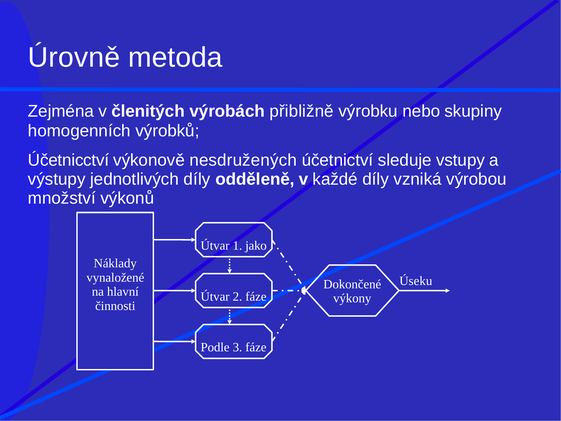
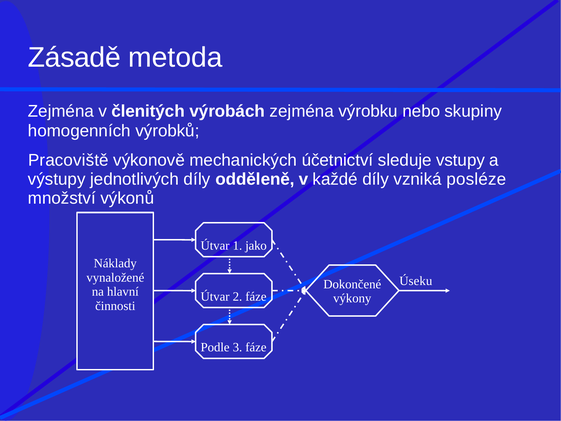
Úrovně: Úrovně -> Zásadě
výrobách přibližně: přibližně -> zejména
Účetnicctví: Účetnicctví -> Pracoviště
nesdružených: nesdružených -> mechanických
výrobou: výrobou -> posléze
